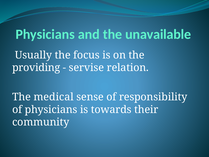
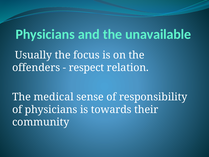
providing: providing -> offenders
servise: servise -> respect
